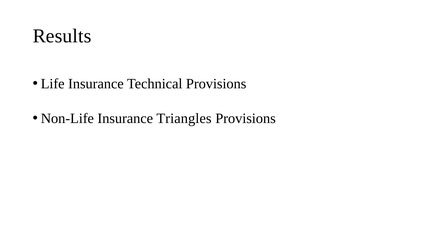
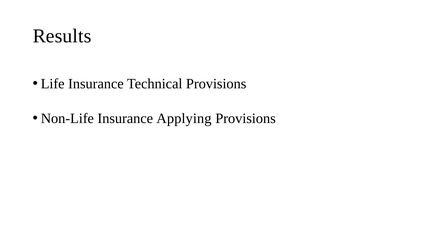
Triangles: Triangles -> Applying
